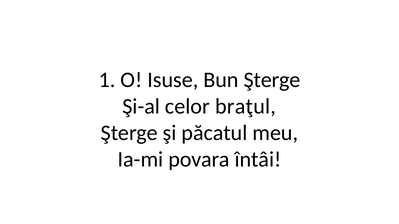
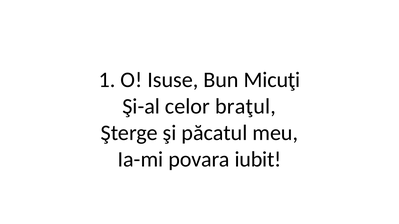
Bun Şterge: Şterge -> Micuţi
întâi: întâi -> iubit
